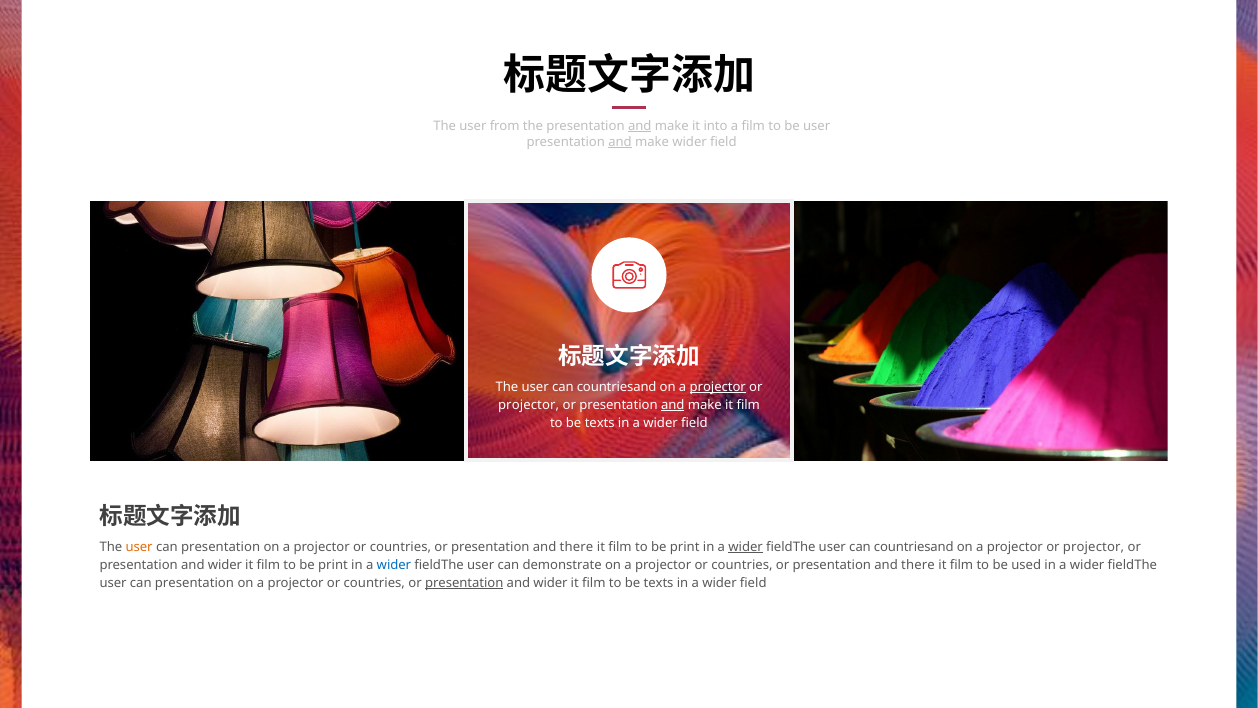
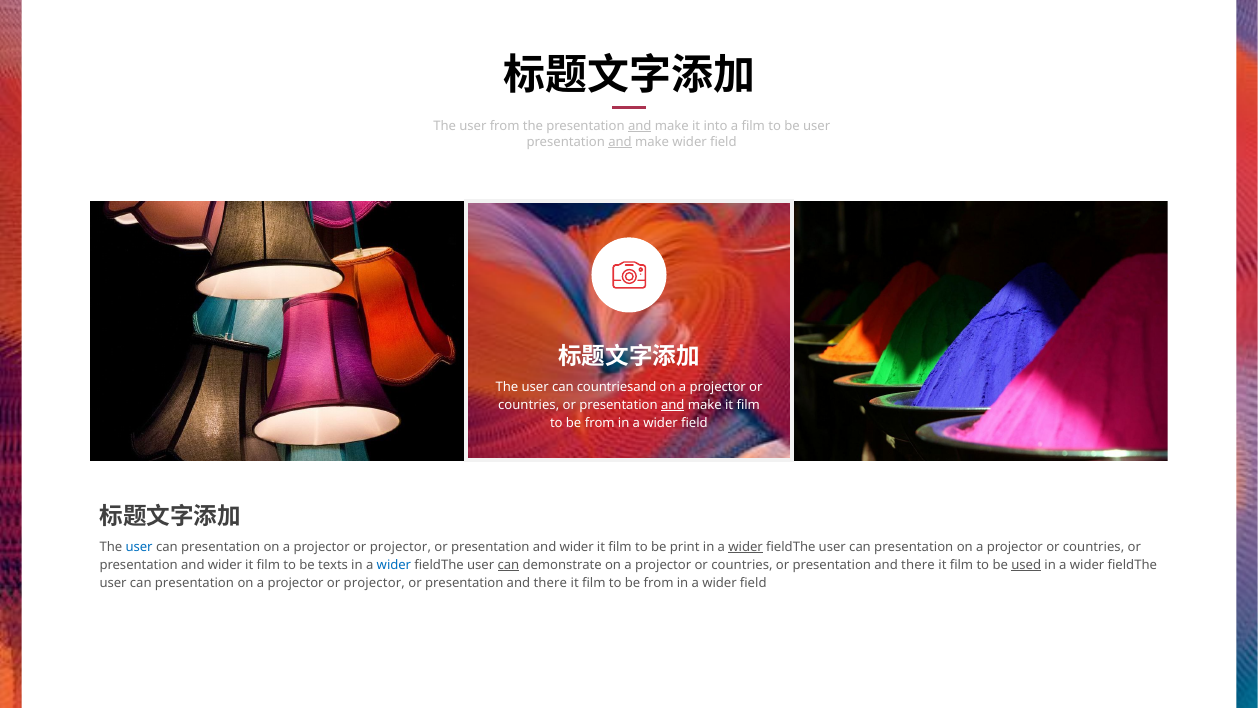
projector at (718, 387) underline: present -> none
projector at (529, 405): projector -> countries
texts at (600, 423): texts -> from
user at (139, 547) colour: orange -> blue
countries at (400, 547): countries -> projector
there at (577, 547): there -> wider
countriesand at (914, 547): countriesand -> presentation
projector at (1094, 547): projector -> countries
print at (333, 565): print -> texts
can at (508, 565) underline: none -> present
used underline: none -> present
countries at (374, 583): countries -> projector
presentation at (464, 583) underline: present -> none
wider at (550, 583): wider -> there
texts at (659, 583): texts -> from
